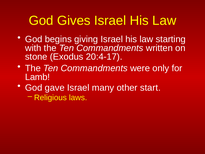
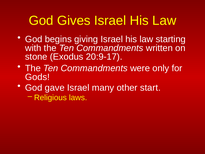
20:4-17: 20:4-17 -> 20:9-17
Lamb: Lamb -> Gods
